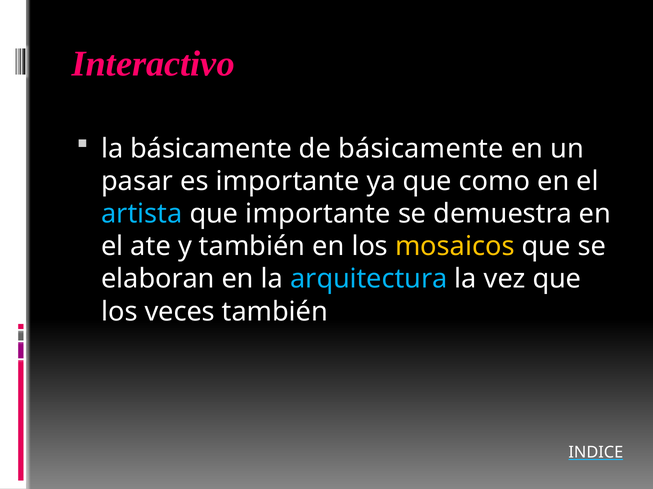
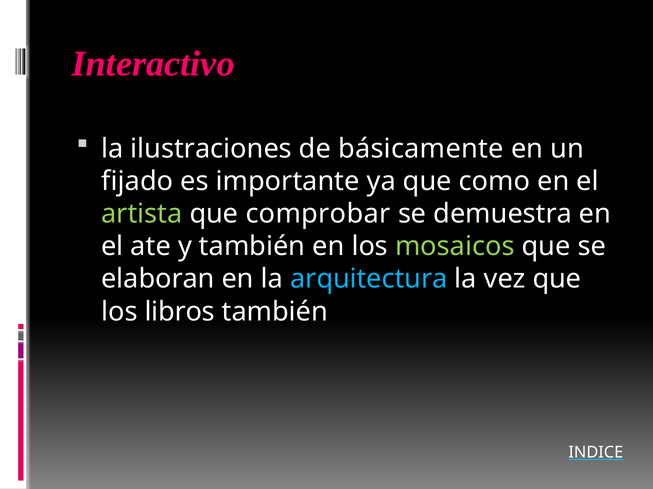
la básicamente: básicamente -> ilustraciones
pasar: pasar -> fijado
artista colour: light blue -> light green
que importante: importante -> comprobar
mosaicos colour: yellow -> light green
veces: veces -> libros
